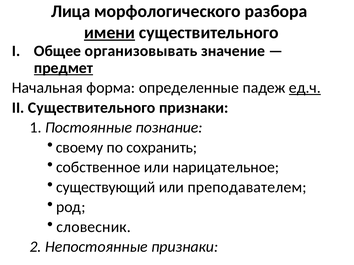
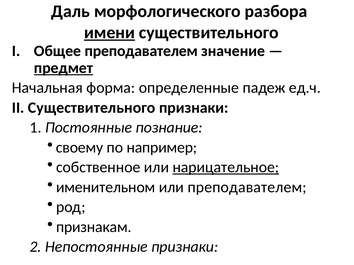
Лица: Лица -> Даль
Общее организовывать: организовывать -> преподавателем
ед.ч underline: present -> none
сохранить: сохранить -> например
нарицательное underline: none -> present
существующий: существующий -> именительном
словесник: словесник -> признакам
